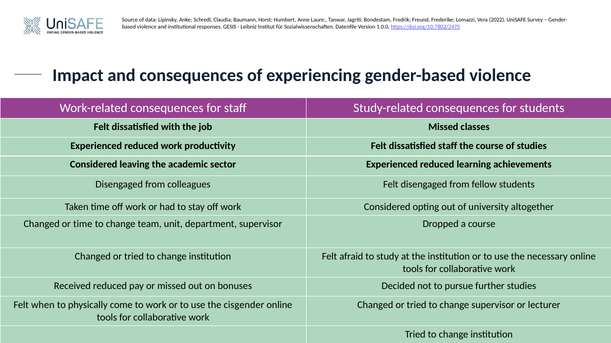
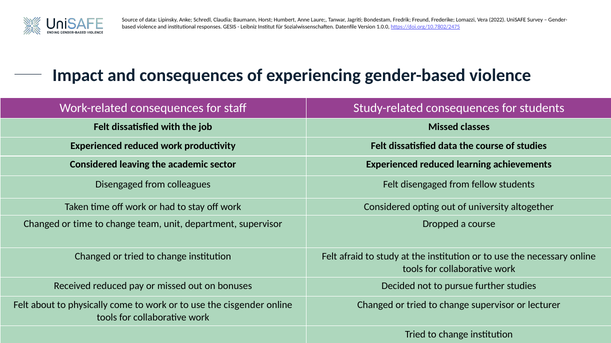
dissatisfied staff: staff -> data
when: when -> about
